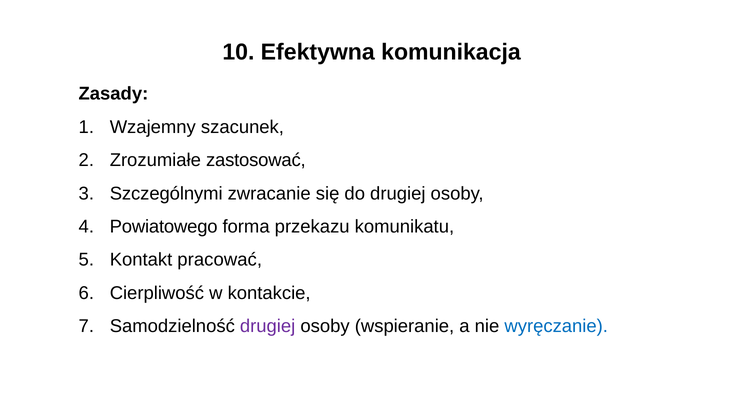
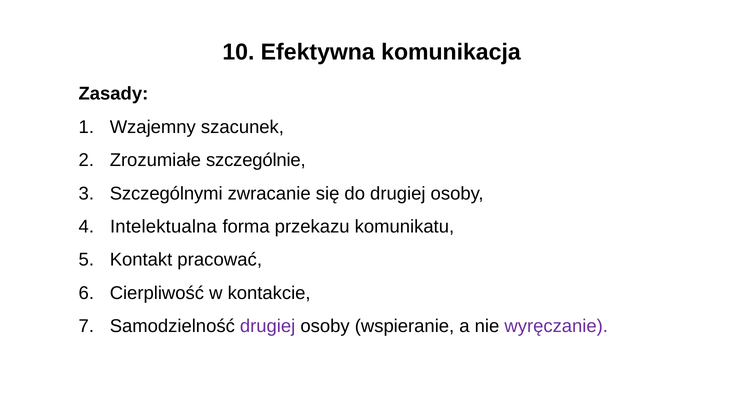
zastosować: zastosować -> szczególnie
Powiatowego: Powiatowego -> Intelektualna
wyręczanie colour: blue -> purple
